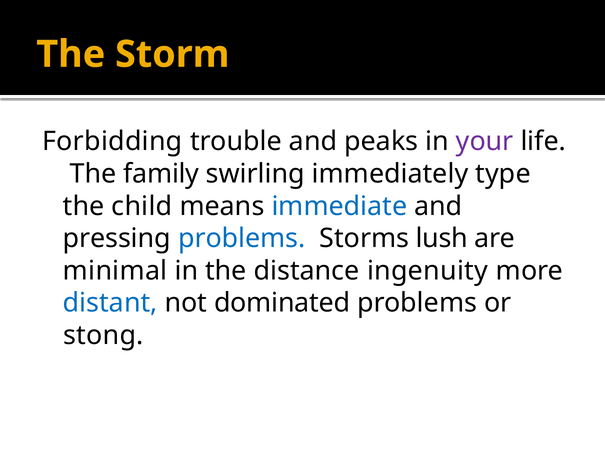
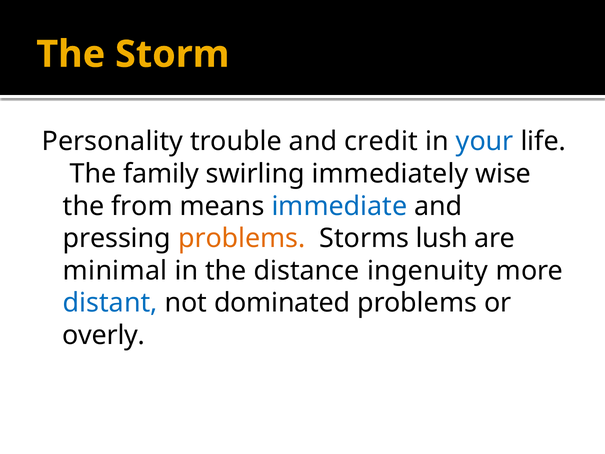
Forbidding: Forbidding -> Personality
peaks: peaks -> credit
your colour: purple -> blue
type: type -> wise
child: child -> from
problems at (242, 238) colour: blue -> orange
stong: stong -> overly
